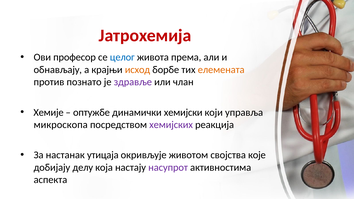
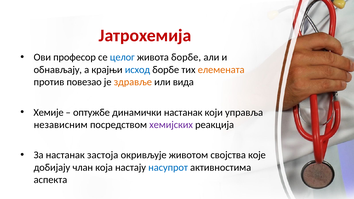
живота према: према -> борбе
исход colour: orange -> blue
познато: познато -> повезао
здравље colour: purple -> orange
члан: члан -> вида
динамички хемијски: хемијски -> настанак
микроскопа: микроскопа -> независним
утицаја: утицаја -> застоја
делу: делу -> члан
насупрот colour: purple -> blue
